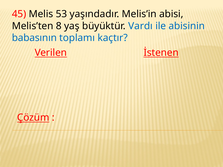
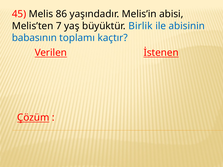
53: 53 -> 86
8: 8 -> 7
Vardı: Vardı -> Birlik
